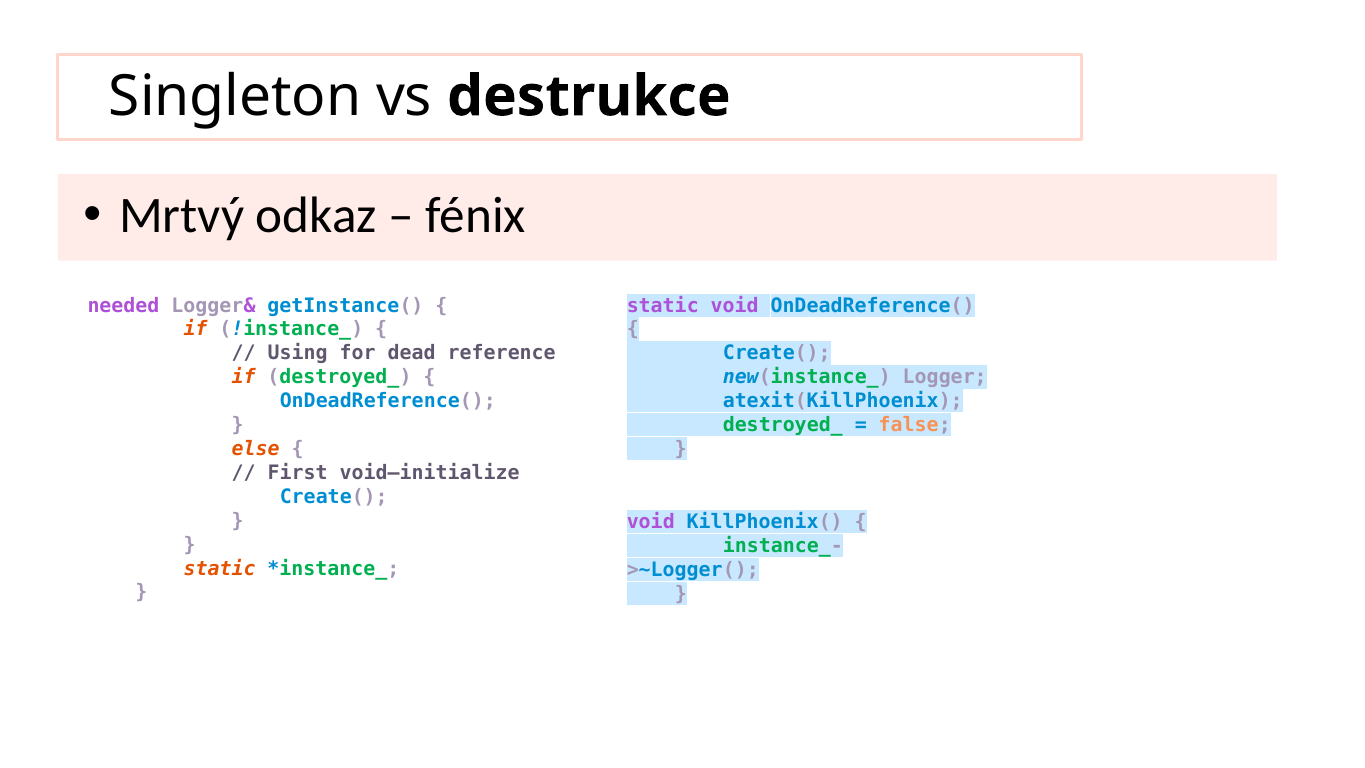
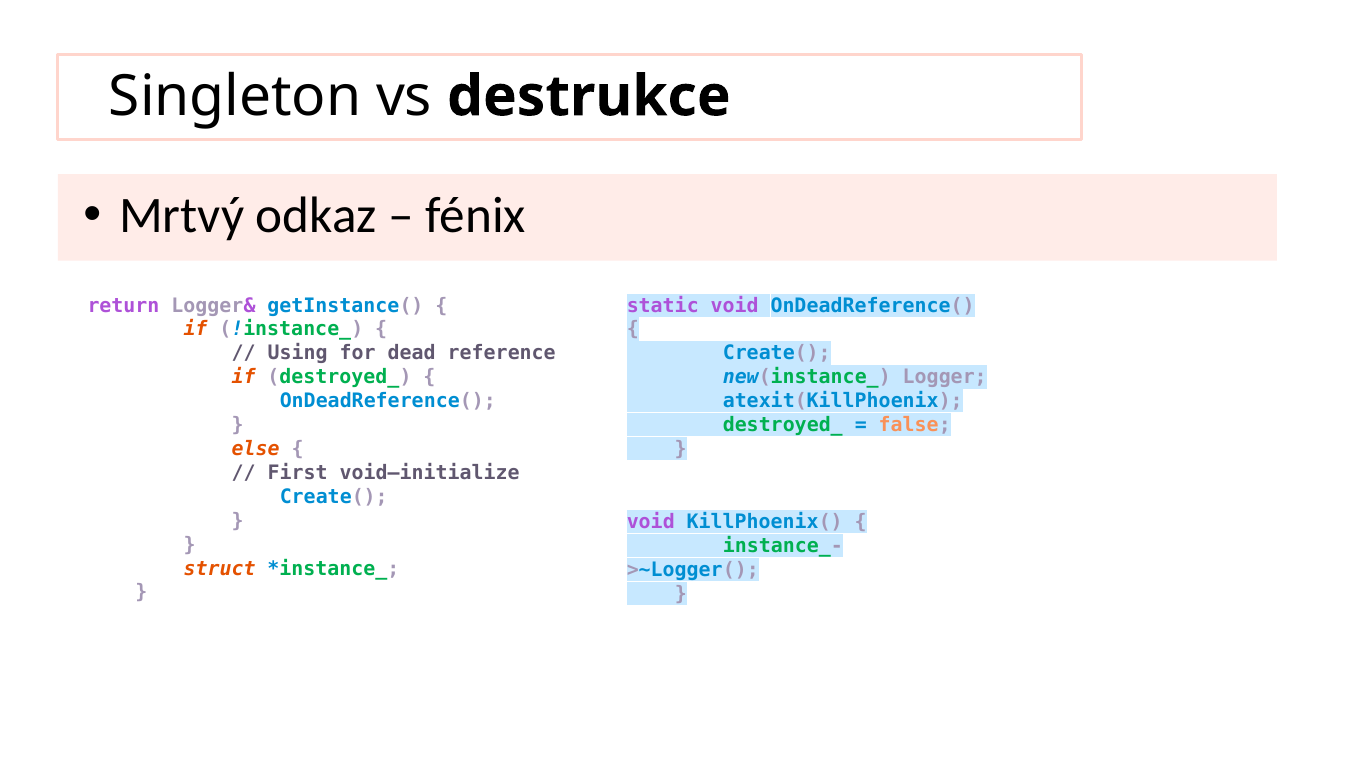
needed: needed -> return
static at (220, 568): static -> struct
